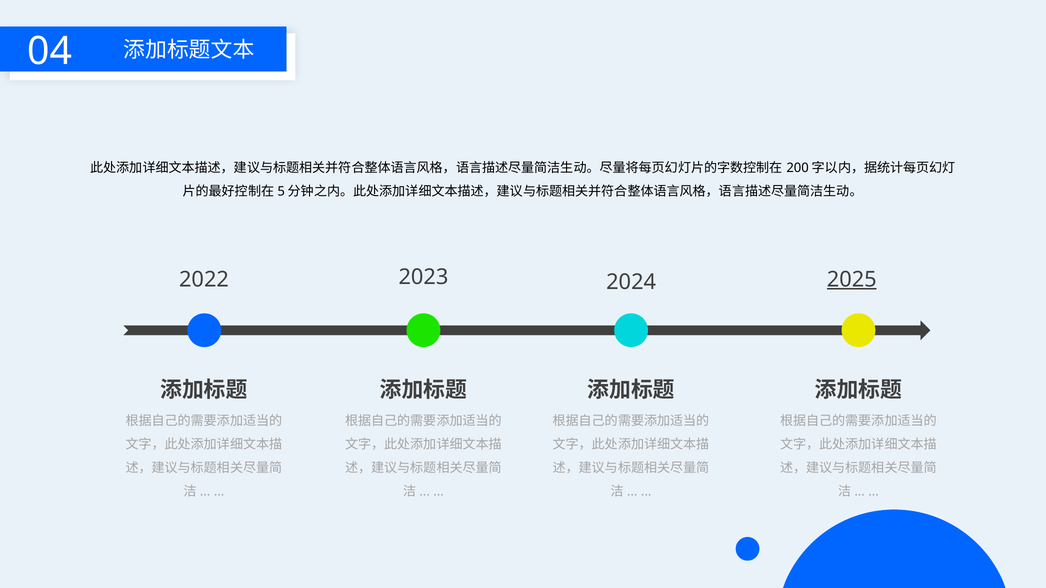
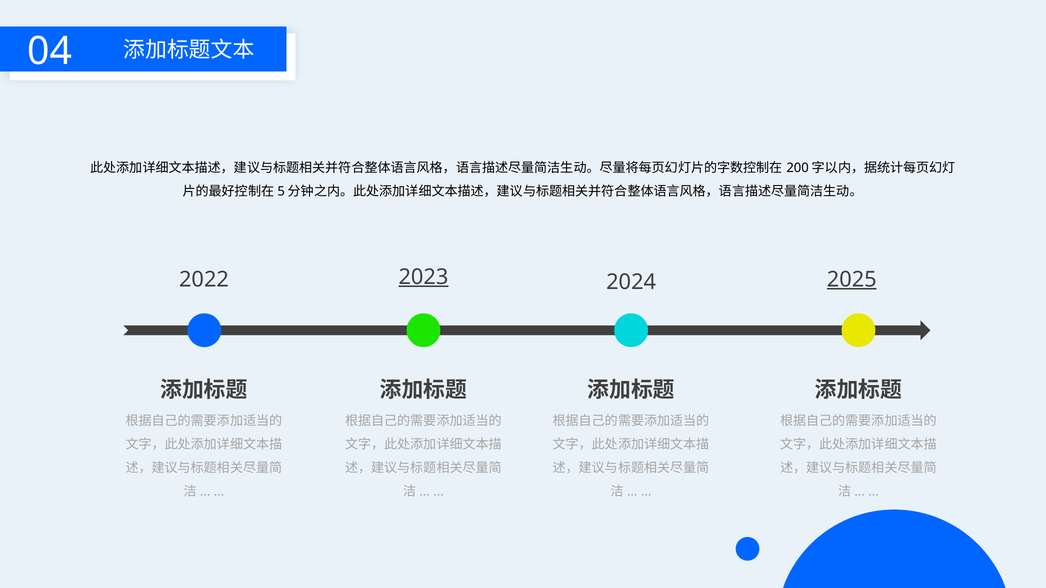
2023 underline: none -> present
